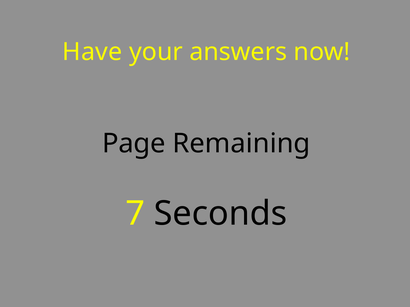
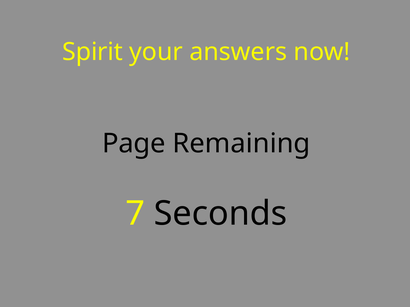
Have: Have -> Spirit
